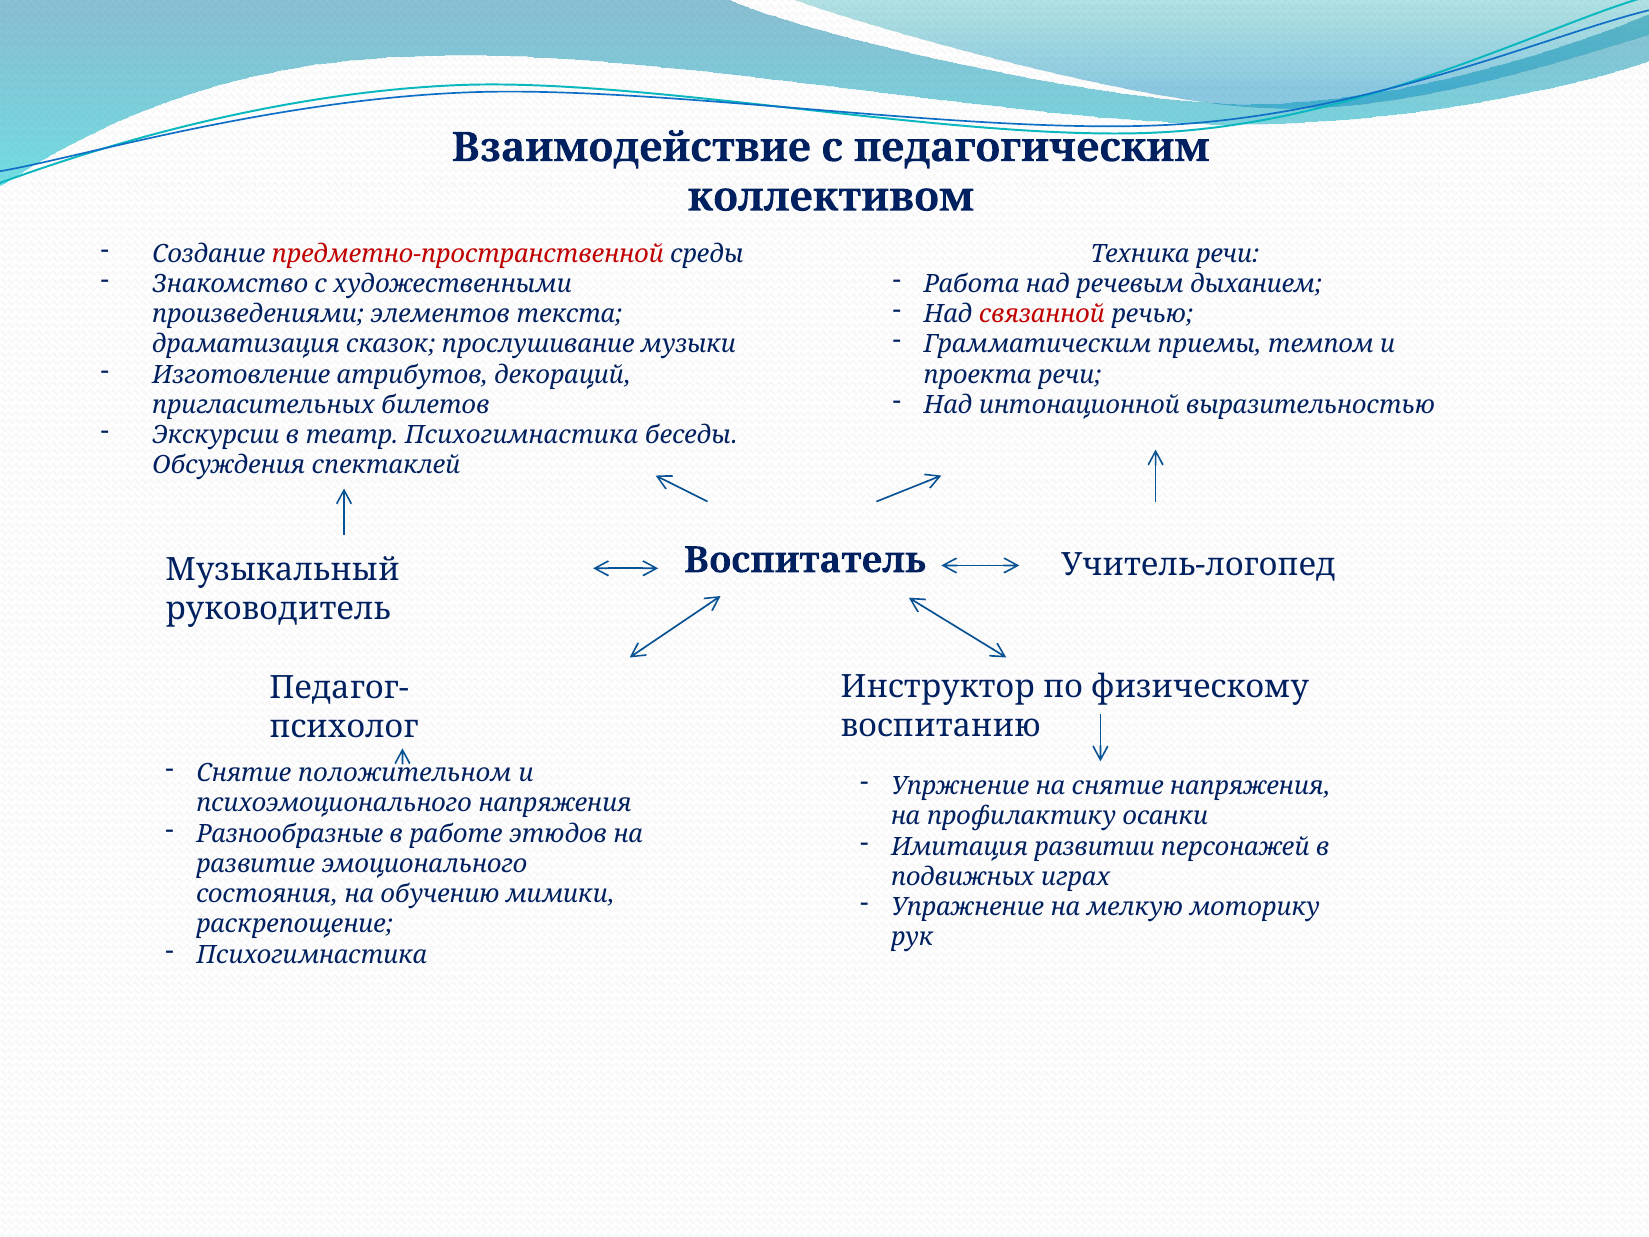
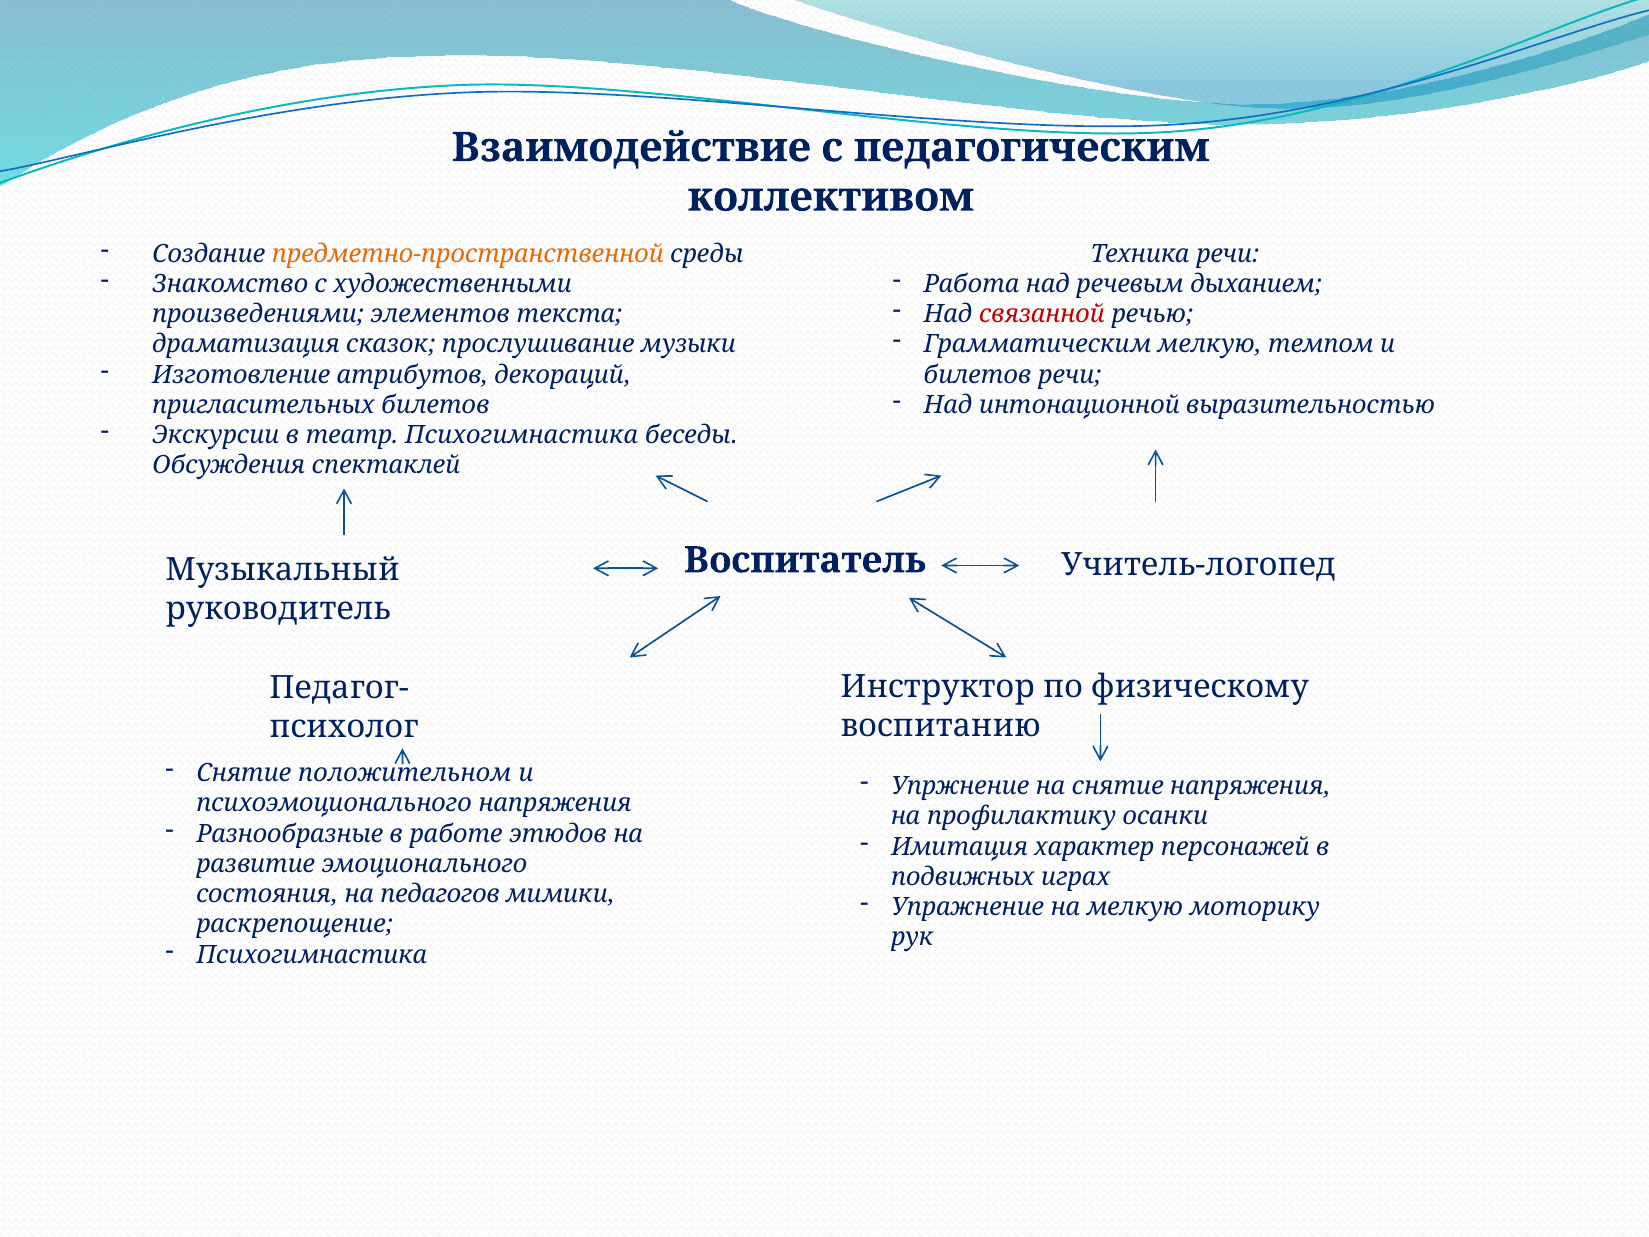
предметно-пространственной colour: red -> orange
Грамматическим приемы: приемы -> мелкую
проекта at (978, 375): проекта -> билетов
развитии: развитии -> характер
обучению: обучению -> педагогов
